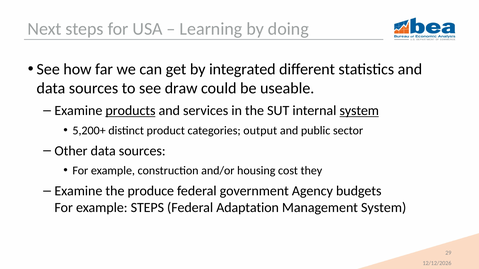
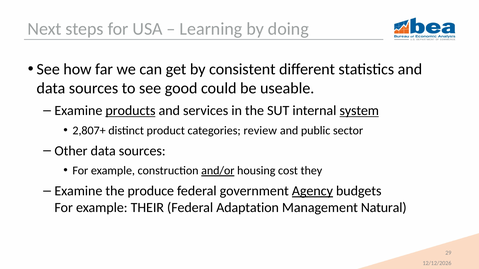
integrated: integrated -> consistent
draw: draw -> good
5,200+: 5,200+ -> 2,807+
output: output -> review
and/or underline: none -> present
Agency underline: none -> present
example STEPS: STEPS -> THEIR
Management System: System -> Natural
